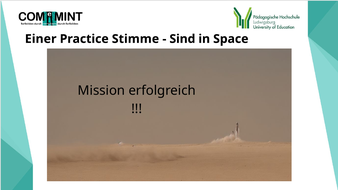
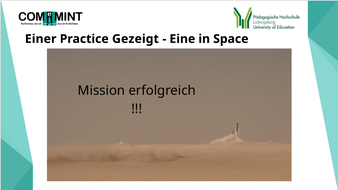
Stimme: Stimme -> Gezeigt
Sind: Sind -> Eine
